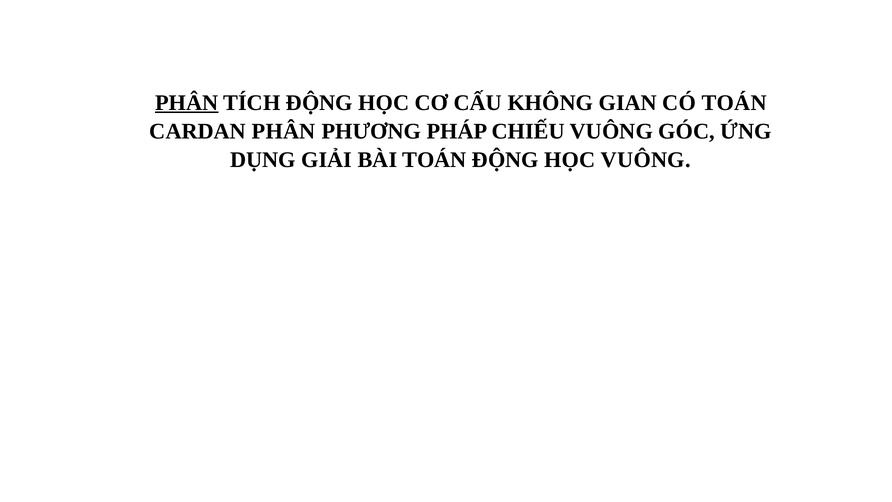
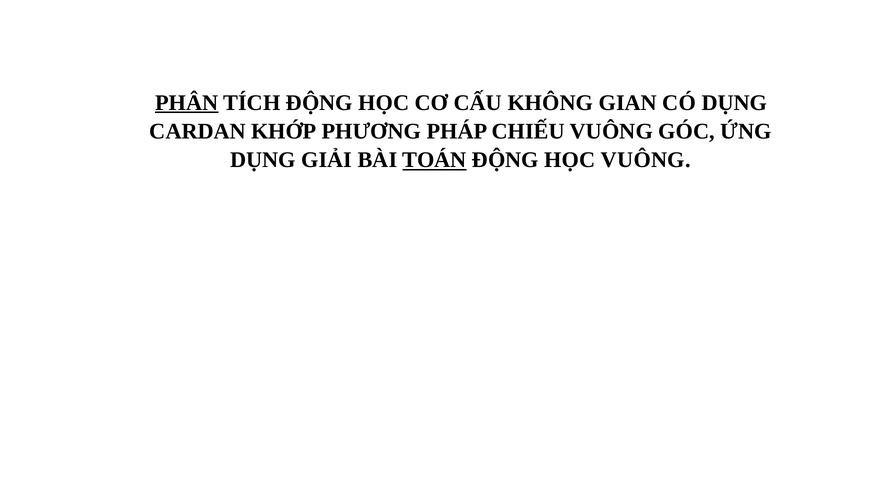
CÓ TOÁN: TOÁN -> DỤNG
CARDAN PHÂN: PHÂN -> KHỚP
TOÁN at (434, 160) underline: none -> present
